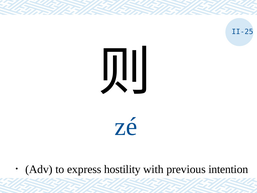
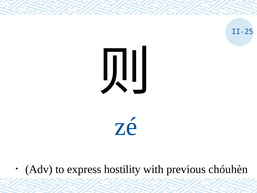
intention: intention -> chóuhèn
